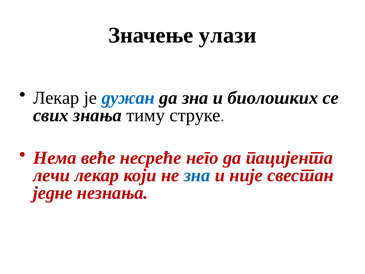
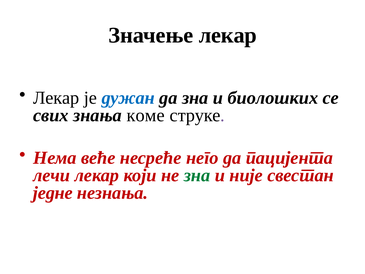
Значење улази: улази -> лекар
тиму: тиму -> коме
зна at (197, 175) colour: blue -> green
